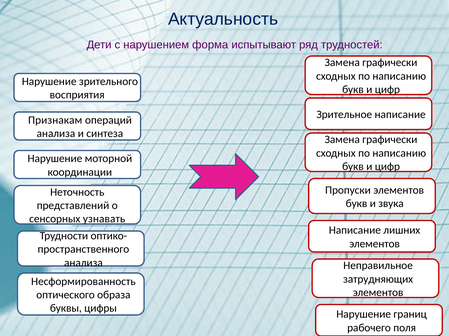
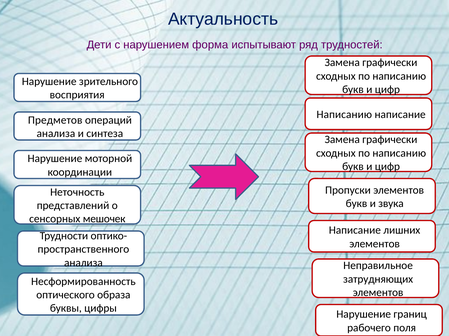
Зрительное at (344, 115): Зрительное -> Написанию
Признакам: Признакам -> Предметов
узнавать: узнавать -> мешочек
